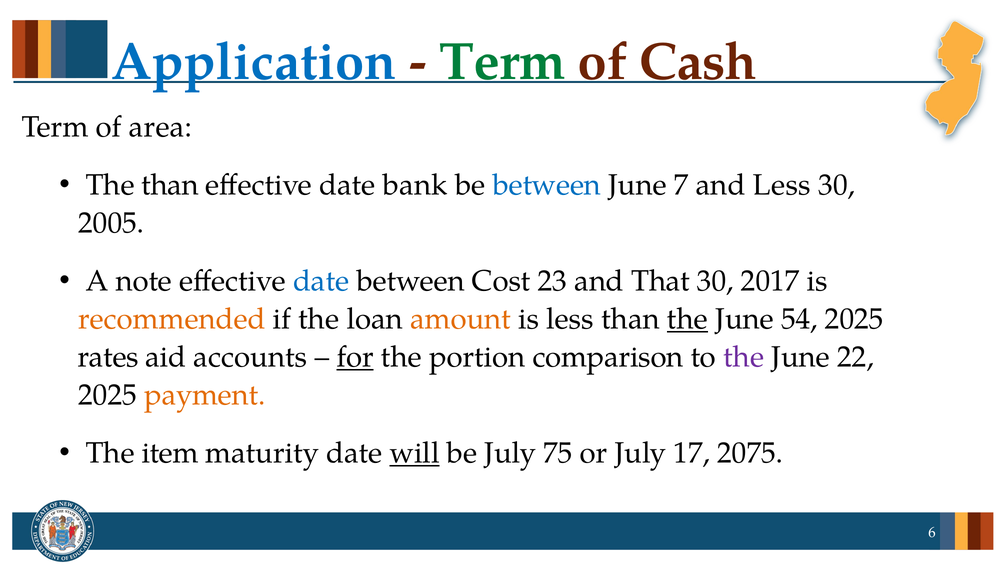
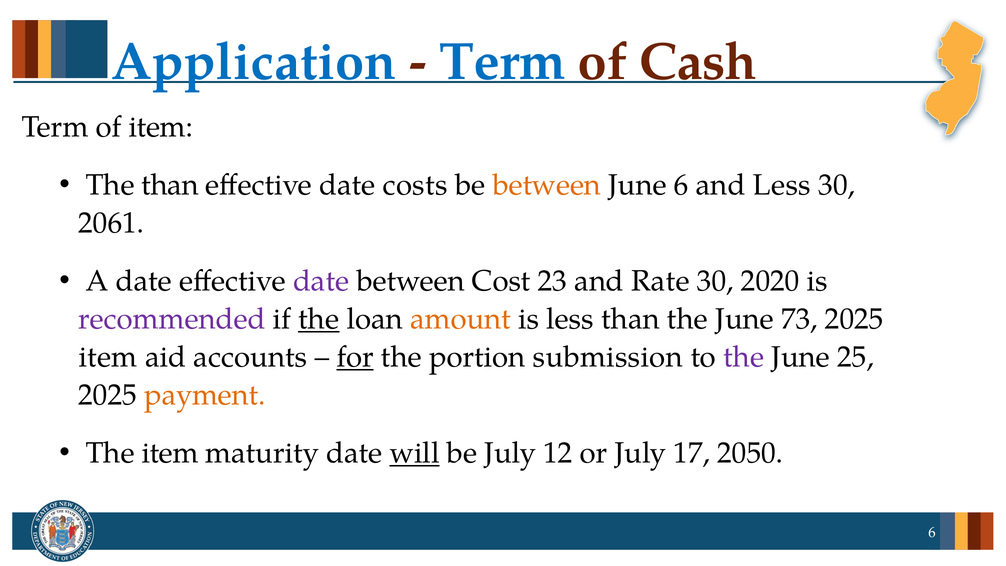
Term at (503, 62) colour: green -> blue
of area: area -> item
bank: bank -> costs
between at (547, 185) colour: blue -> orange
June 7: 7 -> 6
2005: 2005 -> 2061
A note: note -> date
date at (321, 281) colour: blue -> purple
That: That -> Rate
2017: 2017 -> 2020
recommended colour: orange -> purple
the at (319, 319) underline: none -> present
the at (687, 319) underline: present -> none
54: 54 -> 73
rates at (108, 357): rates -> item
comparison: comparison -> submission
22: 22 -> 25
75: 75 -> 12
2075: 2075 -> 2050
